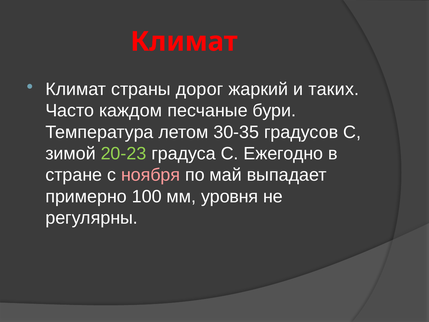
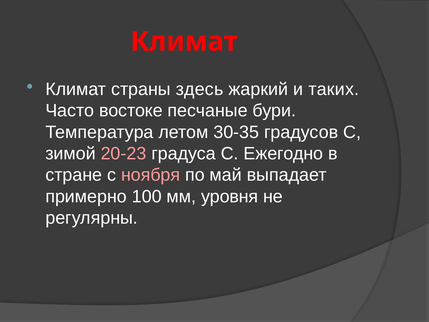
дорог: дорог -> здесь
каждом: каждом -> востоке
20-23 colour: light green -> pink
